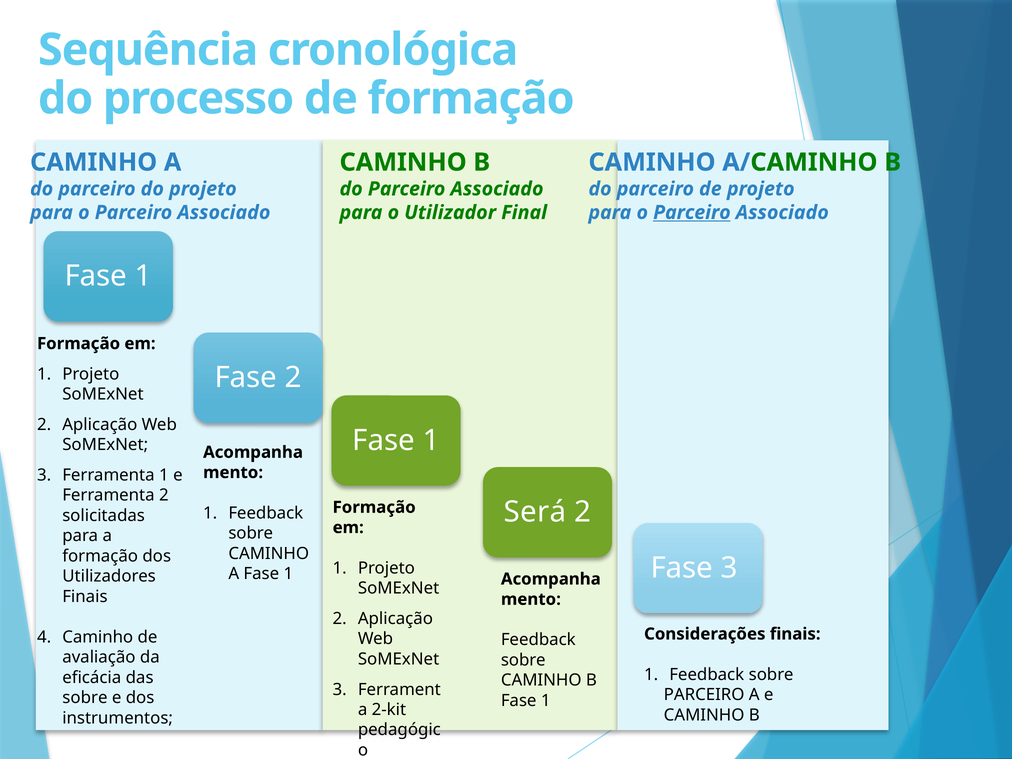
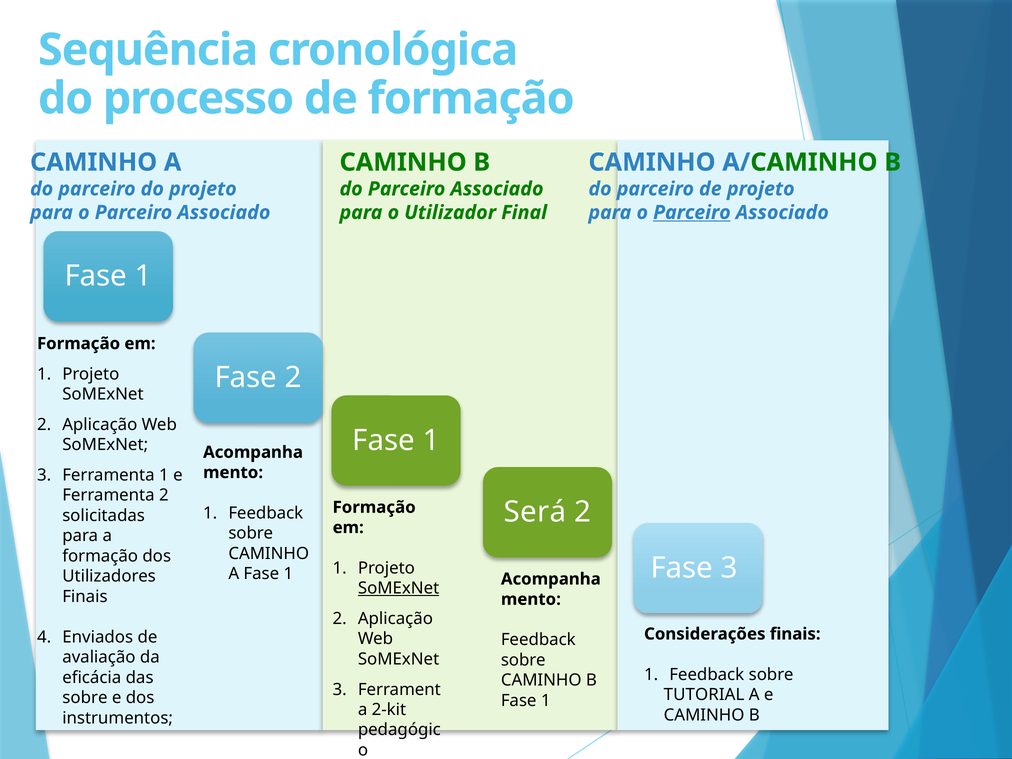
SoMExNet at (399, 588) underline: none -> present
Caminho at (98, 637): Caminho -> Enviados
PARCEIRO at (704, 695): PARCEIRO -> TUTORIAL
